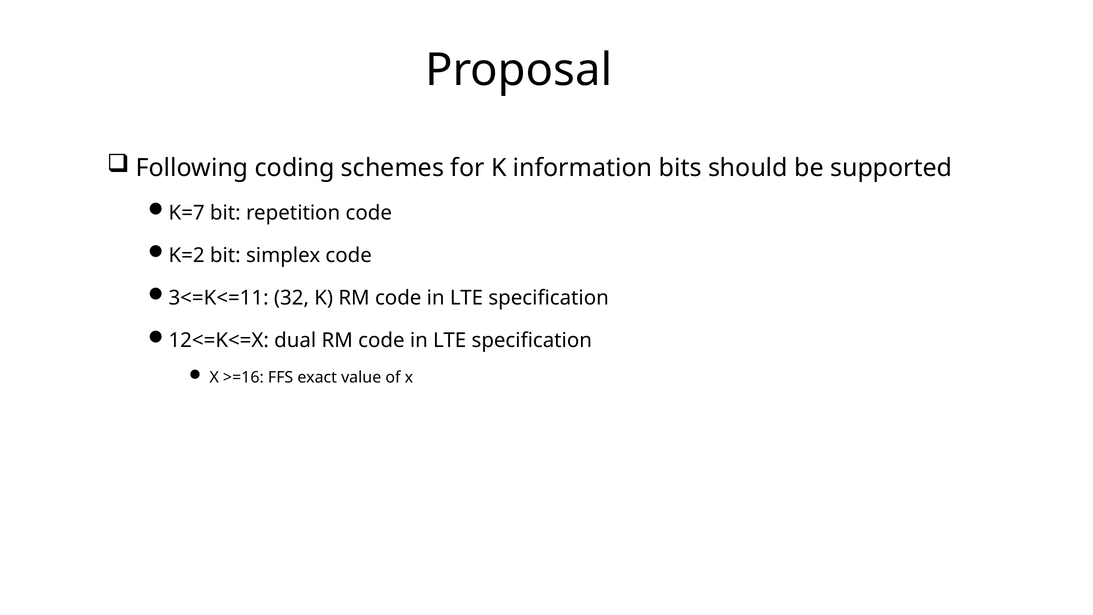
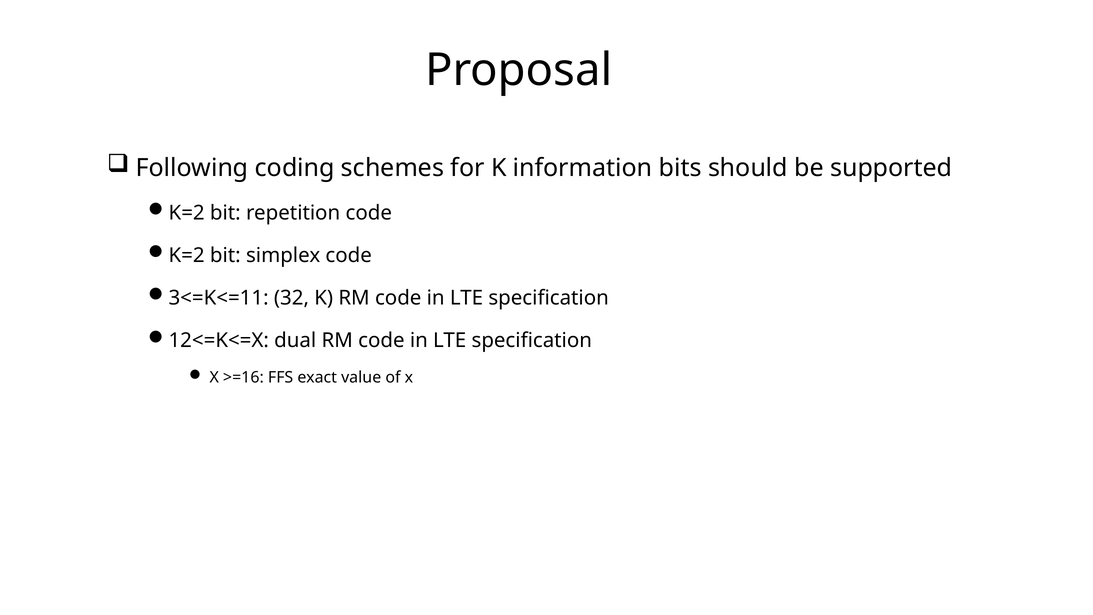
K=7 at (187, 213): K=7 -> K=2
